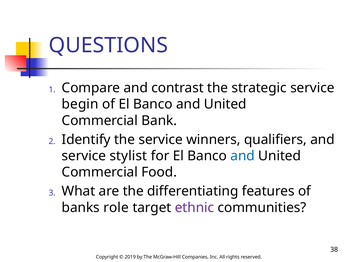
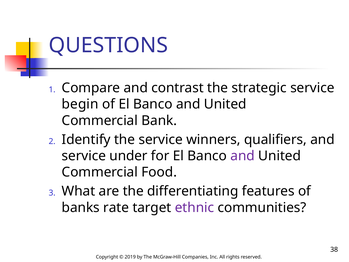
stylist: stylist -> under
and at (243, 156) colour: blue -> purple
role: role -> rate
